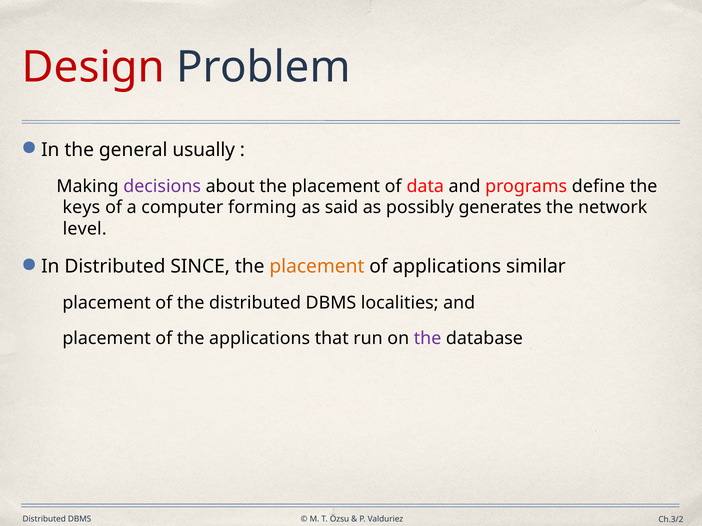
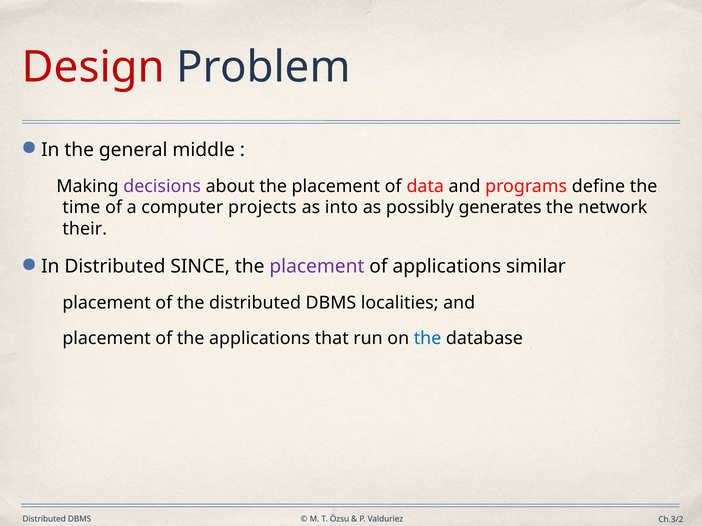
usually: usually -> middle
keys: keys -> time
forming: forming -> projects
said: said -> into
level: level -> their
placement at (317, 267) colour: orange -> purple
the at (428, 339) colour: purple -> blue
